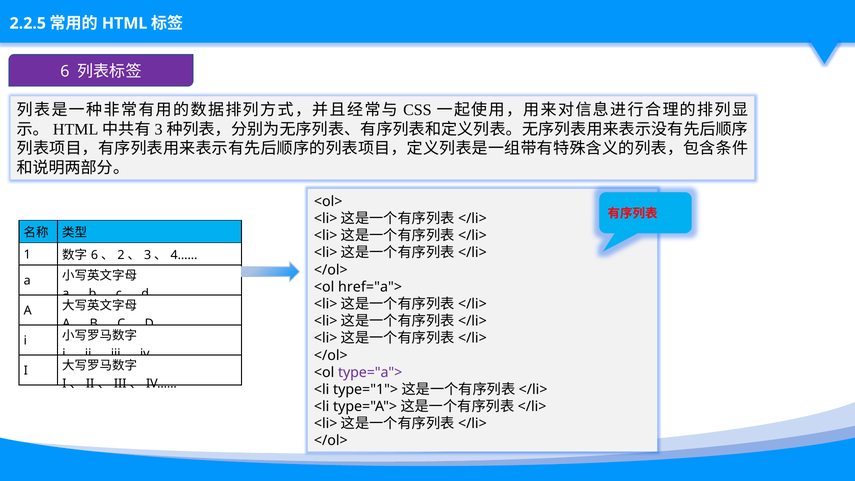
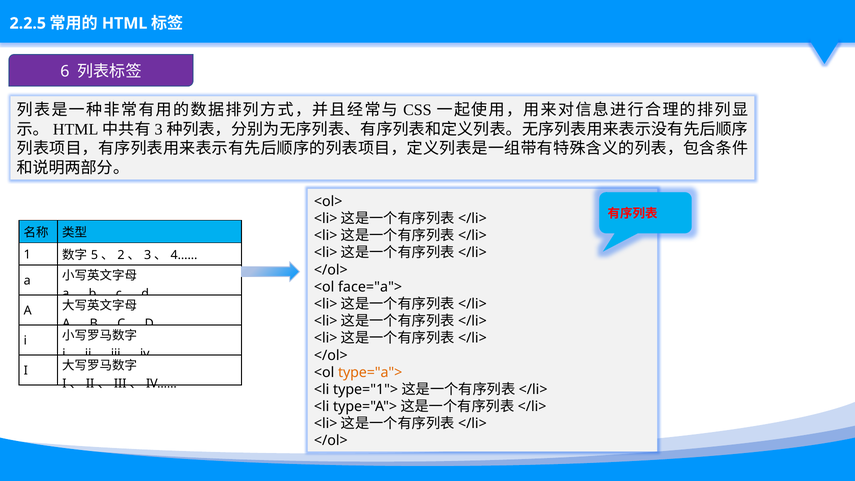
6 at (94, 255): 6 -> 5
href="a">: href="a"> -> face="a">
type="a"> colour: purple -> orange
